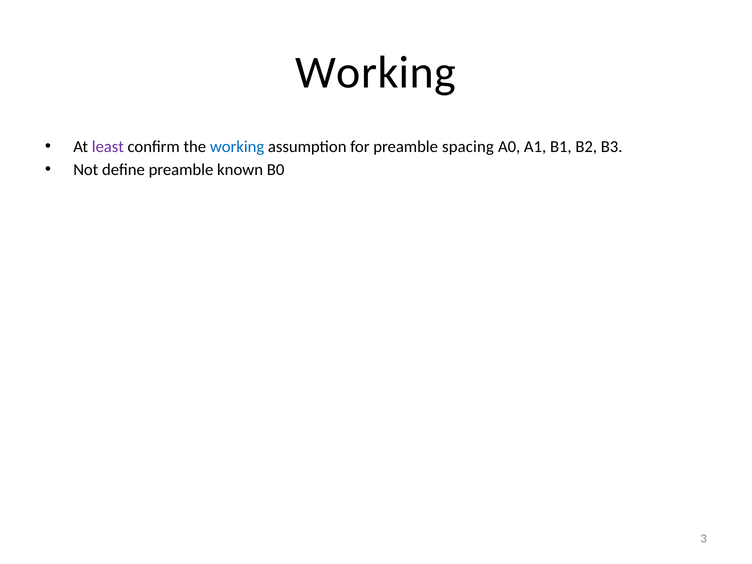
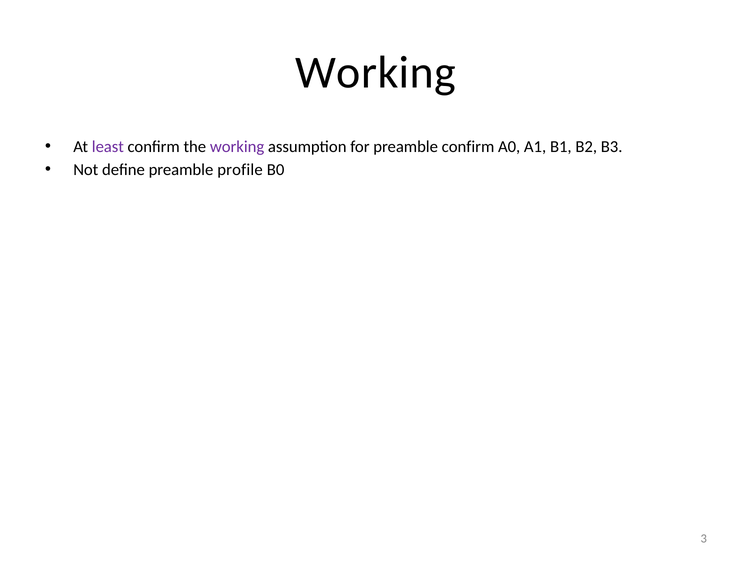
working at (237, 147) colour: blue -> purple
preamble spacing: spacing -> confirm
known: known -> profile
